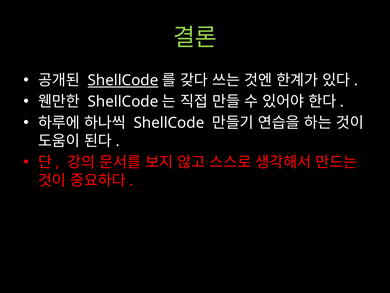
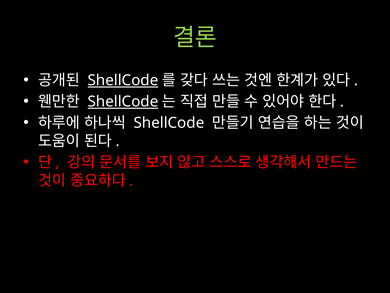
ShellCode at (123, 102) underline: none -> present
